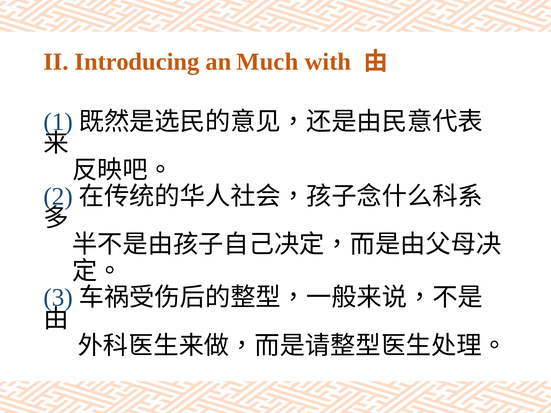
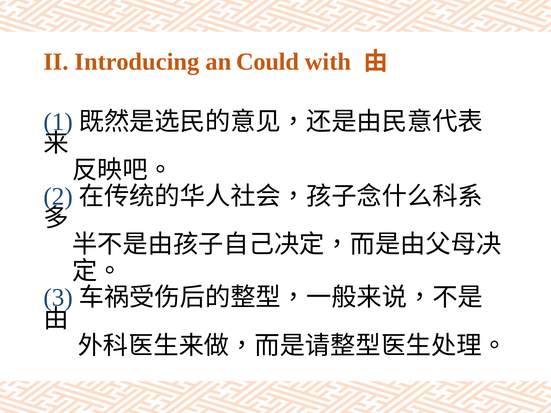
Much: Much -> Could
